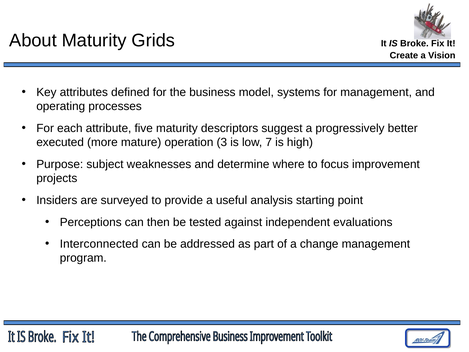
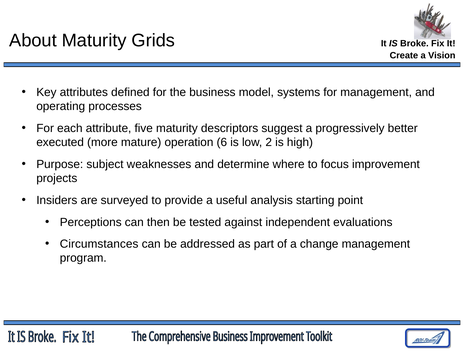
3: 3 -> 6
7: 7 -> 2
Interconnected: Interconnected -> Circumstances
